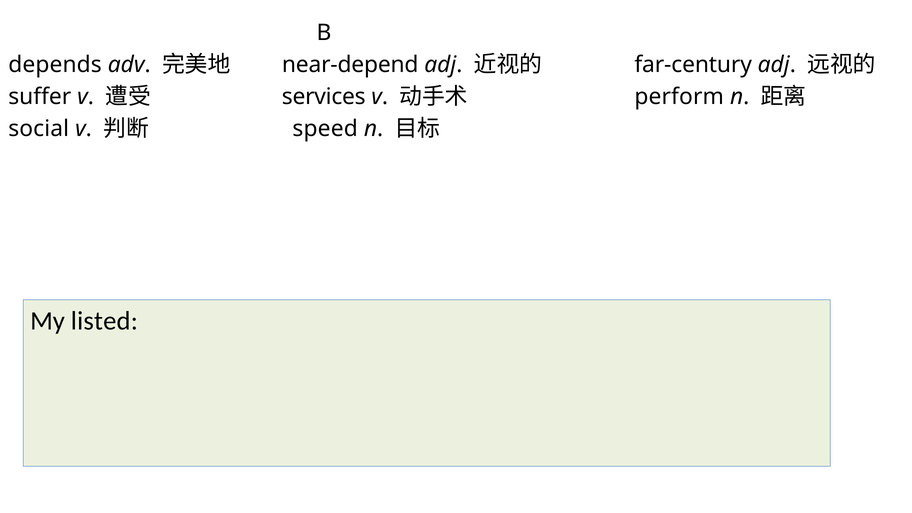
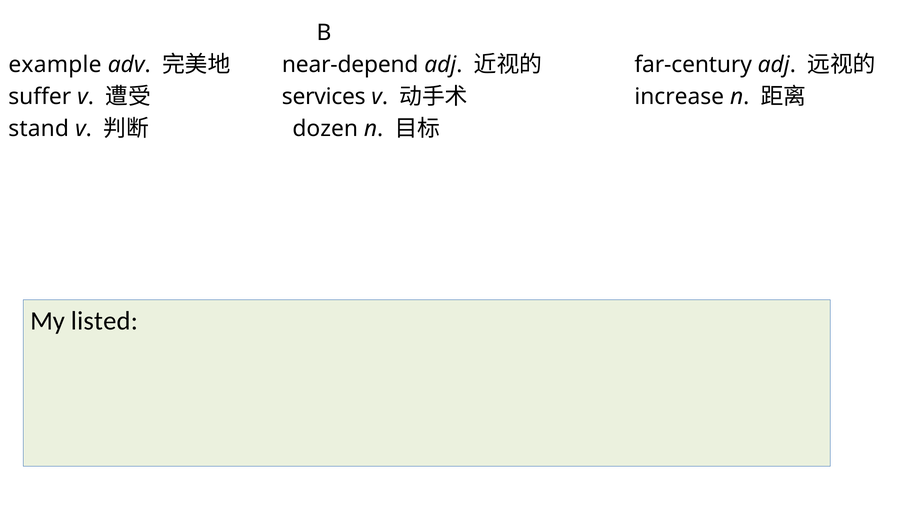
depends: depends -> example
perform: perform -> increase
social: social -> stand
speed: speed -> dozen
